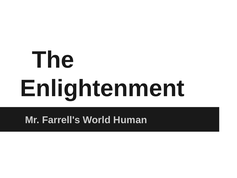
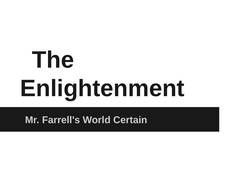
Human: Human -> Certain
